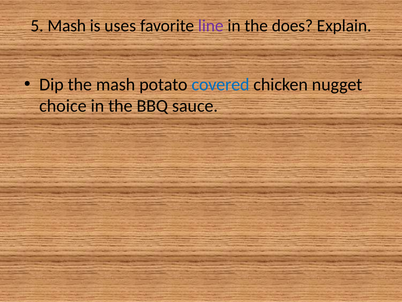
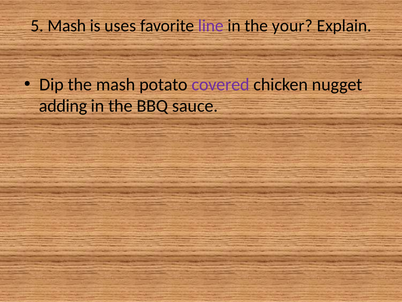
does: does -> your
covered colour: blue -> purple
choice: choice -> adding
